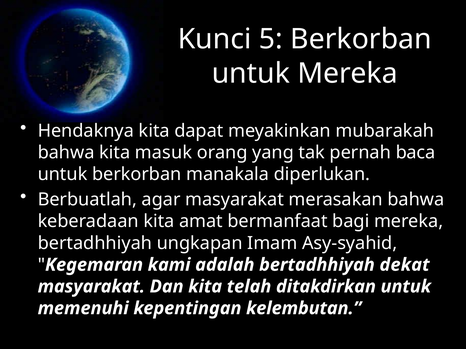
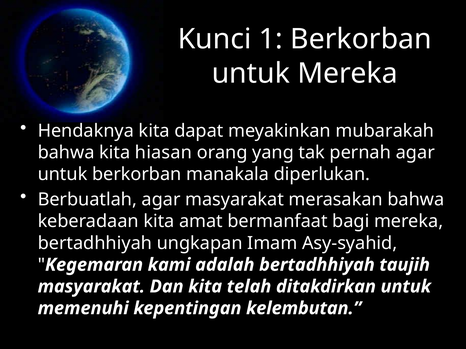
5: 5 -> 1
masuk: masuk -> hiasan
pernah baca: baca -> agar
dekat: dekat -> taujih
